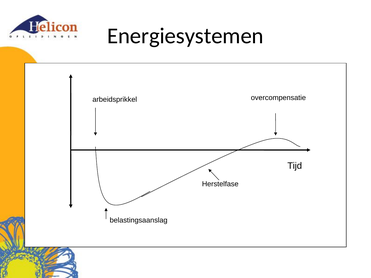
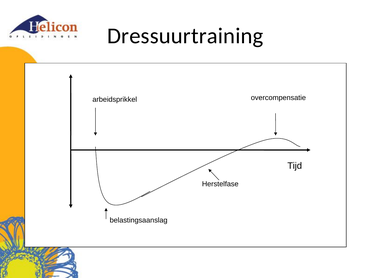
Energiesystemen: Energiesystemen -> Dressuurtraining
